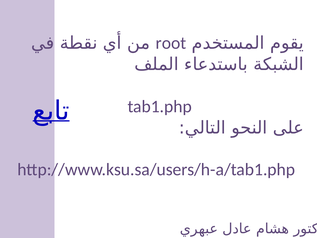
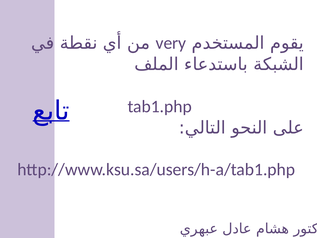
root: root -> very
